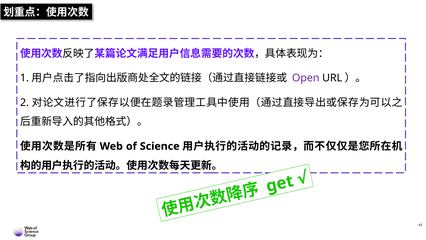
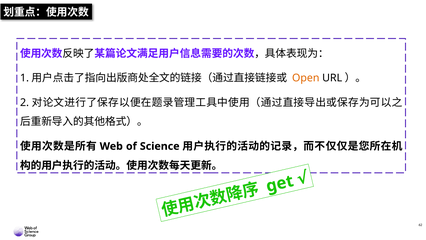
Open colour: purple -> orange
